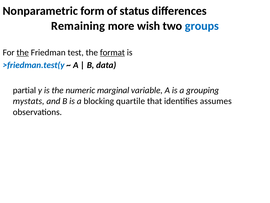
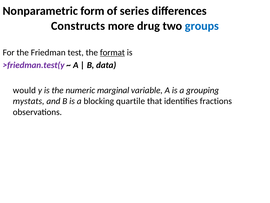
status: status -> series
Remaining: Remaining -> Constructs
wish: wish -> drug
the at (23, 52) underline: present -> none
>friedman.test(y colour: blue -> purple
partial: partial -> would
assumes: assumes -> fractions
